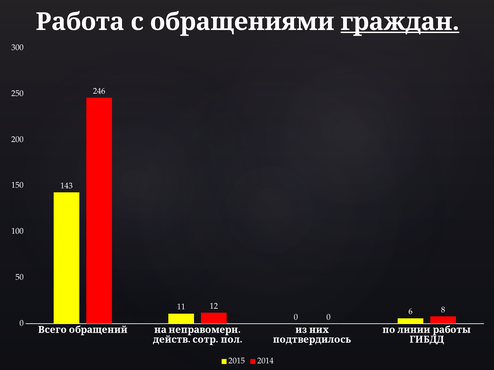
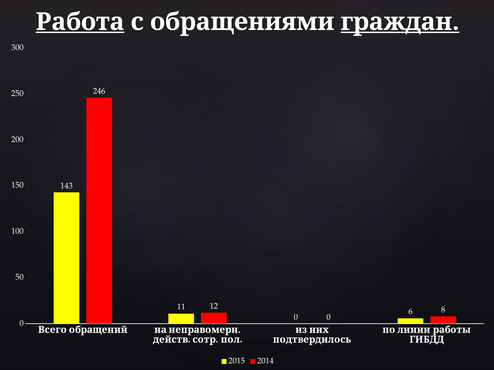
Работа underline: none -> present
